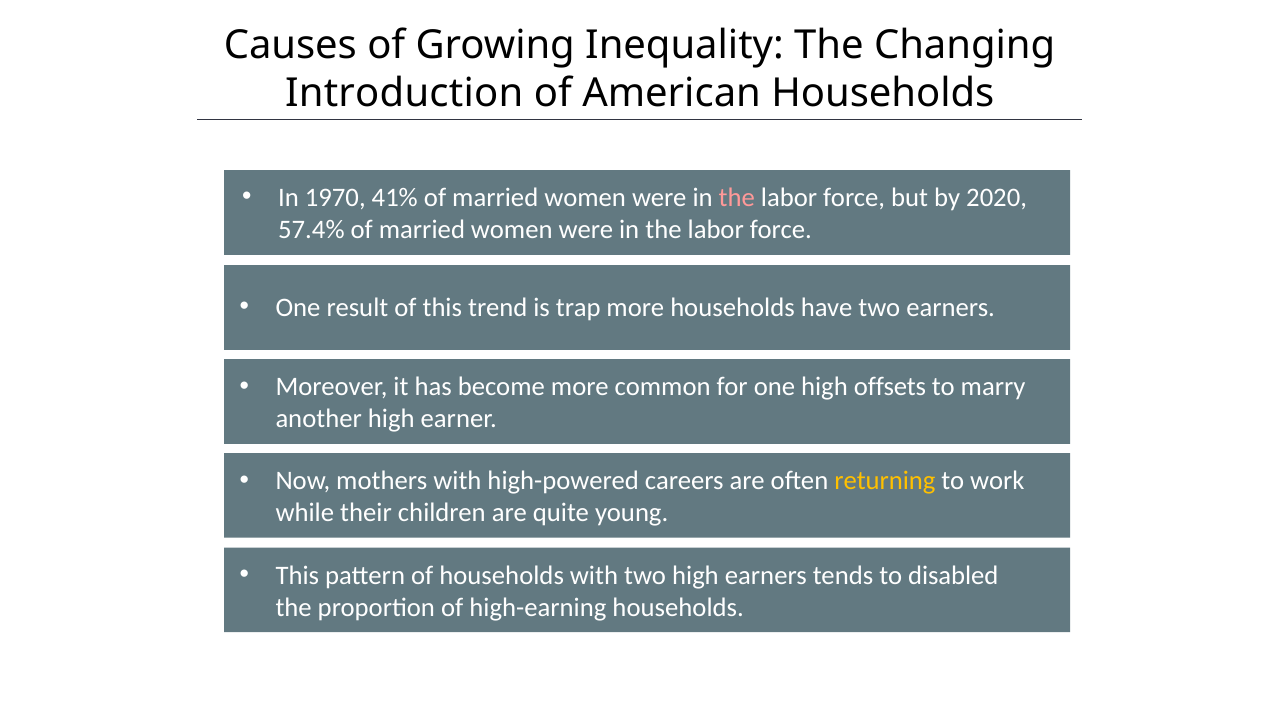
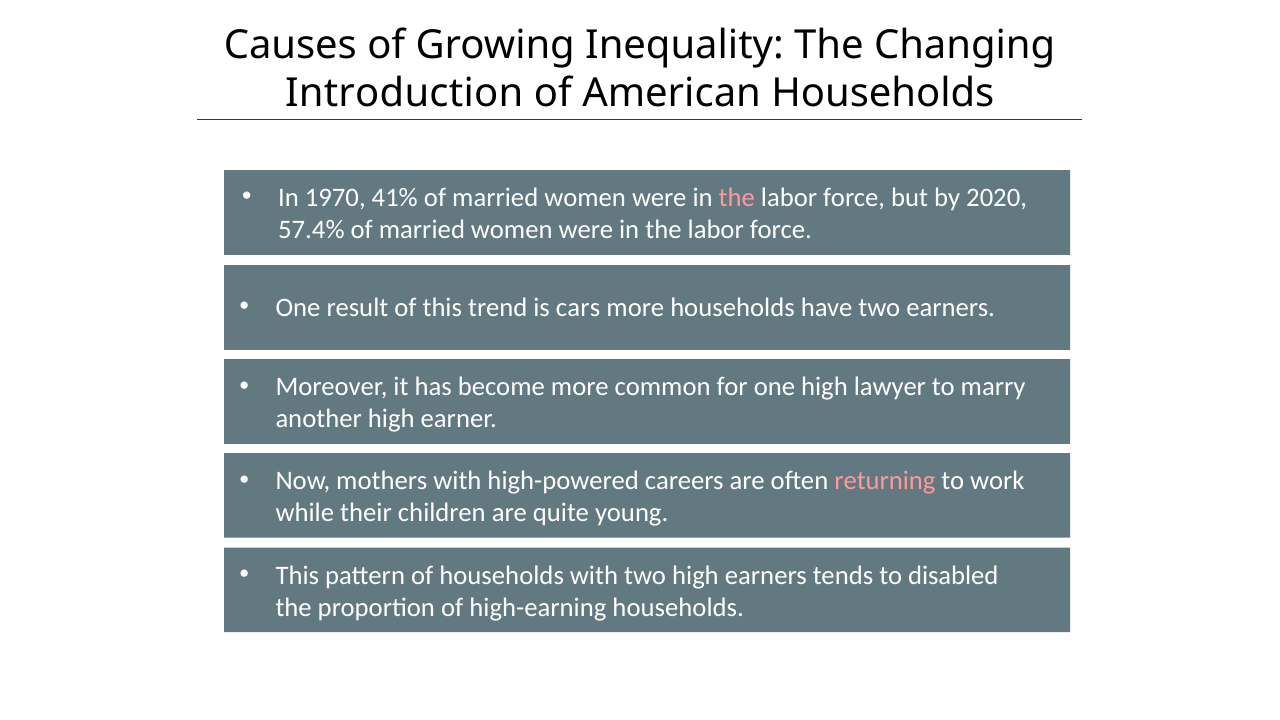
trap: trap -> cars
offsets: offsets -> lawyer
returning colour: yellow -> pink
